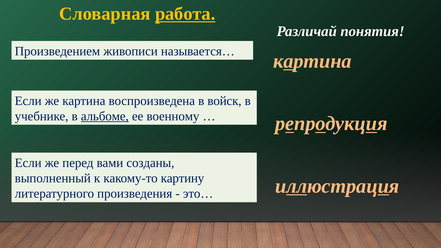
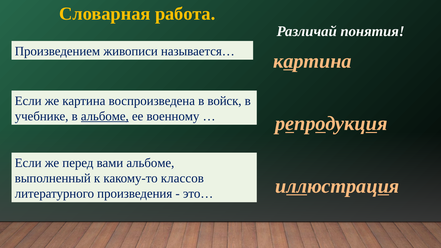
работа underline: present -> none
вами созданы: созданы -> альбоме
картину: картину -> классов
